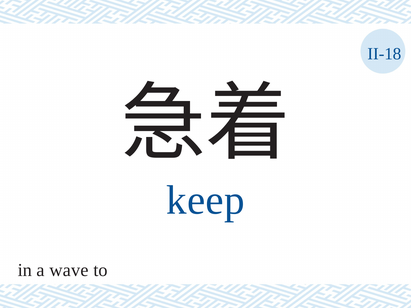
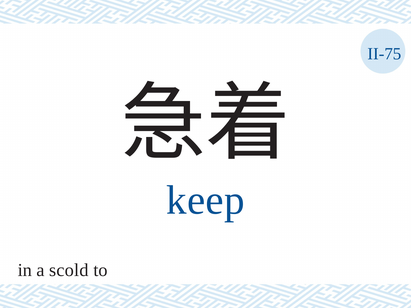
II-18: II-18 -> II-75
wave: wave -> scold
